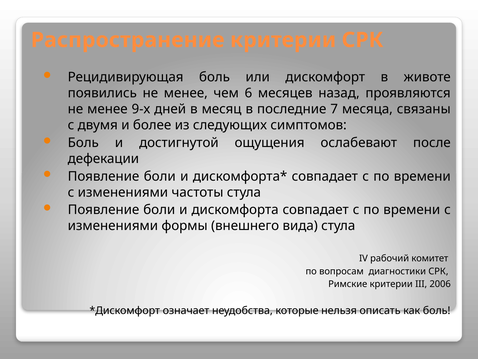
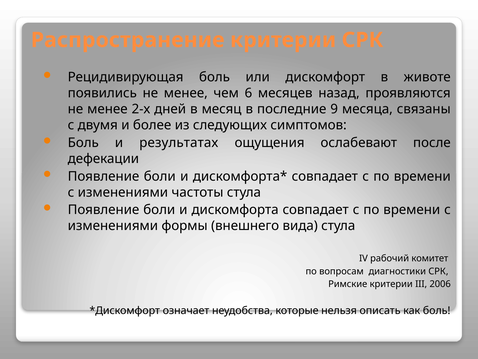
9-х: 9-х -> 2-х
7: 7 -> 9
достигнутой: достигнутой -> результатах
